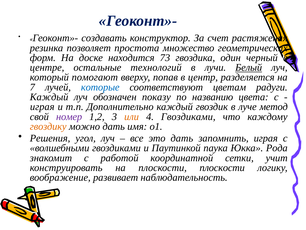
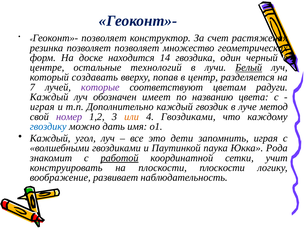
Геоконт»- создавать: создавать -> позволяет
позволяет простота: простота -> позволяет
73: 73 -> 14
помогают: помогают -> создавать
которые colour: blue -> purple
показу: показу -> имеет
гвоздику colour: orange -> blue
Решения at (50, 138): Решения -> Каждый
это дать: дать -> дети
работой underline: none -> present
